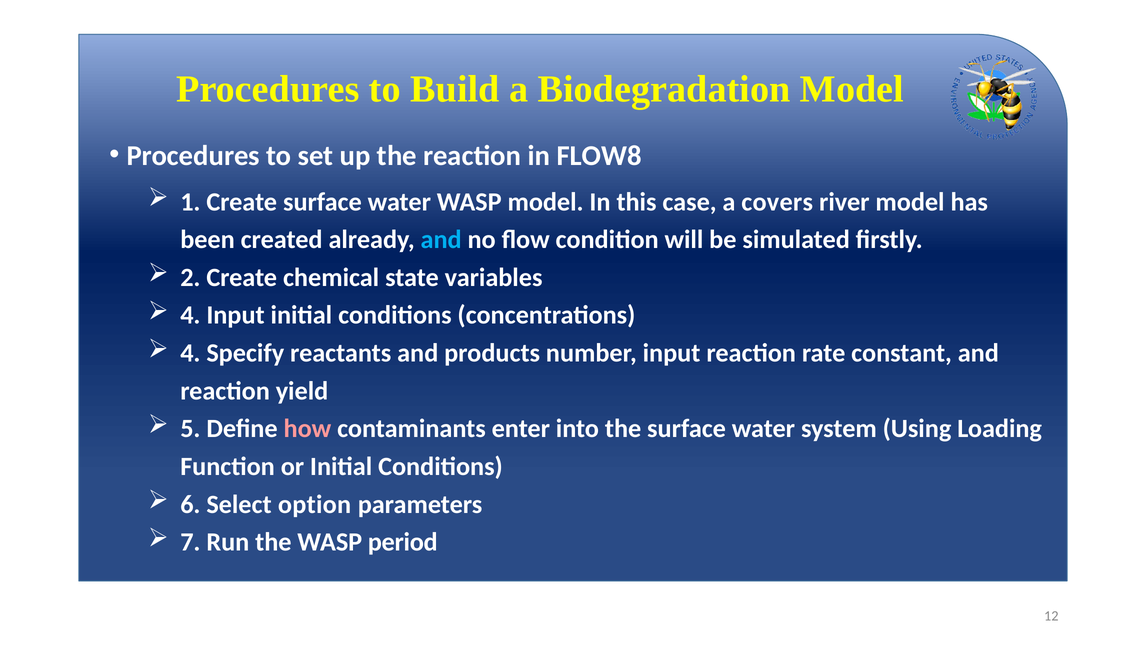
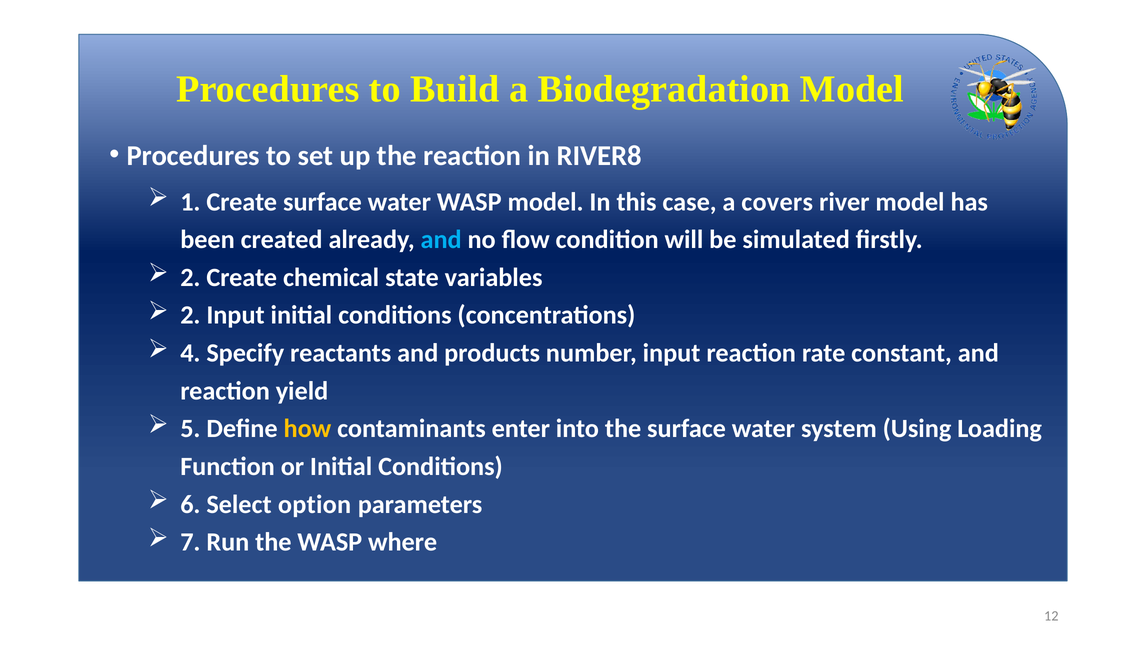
FLOW8: FLOW8 -> RIVER8
4 at (190, 315): 4 -> 2
how colour: pink -> yellow
period: period -> where
